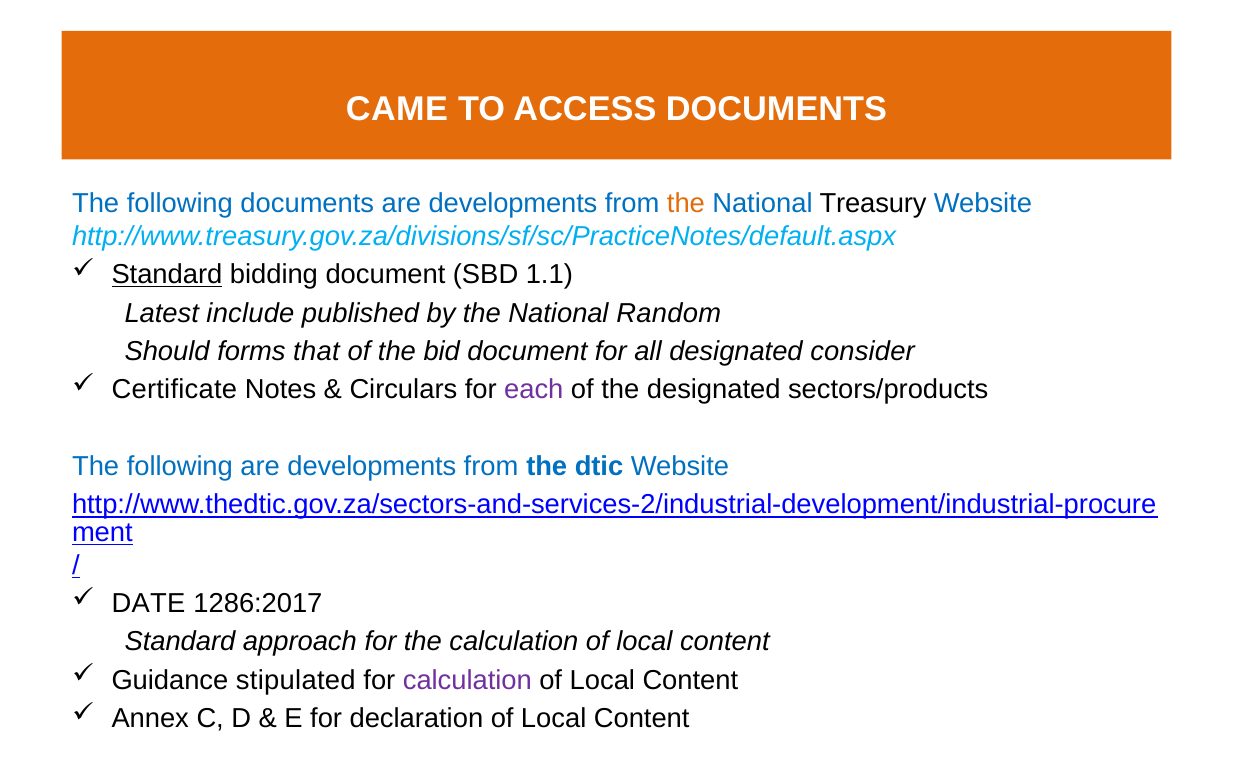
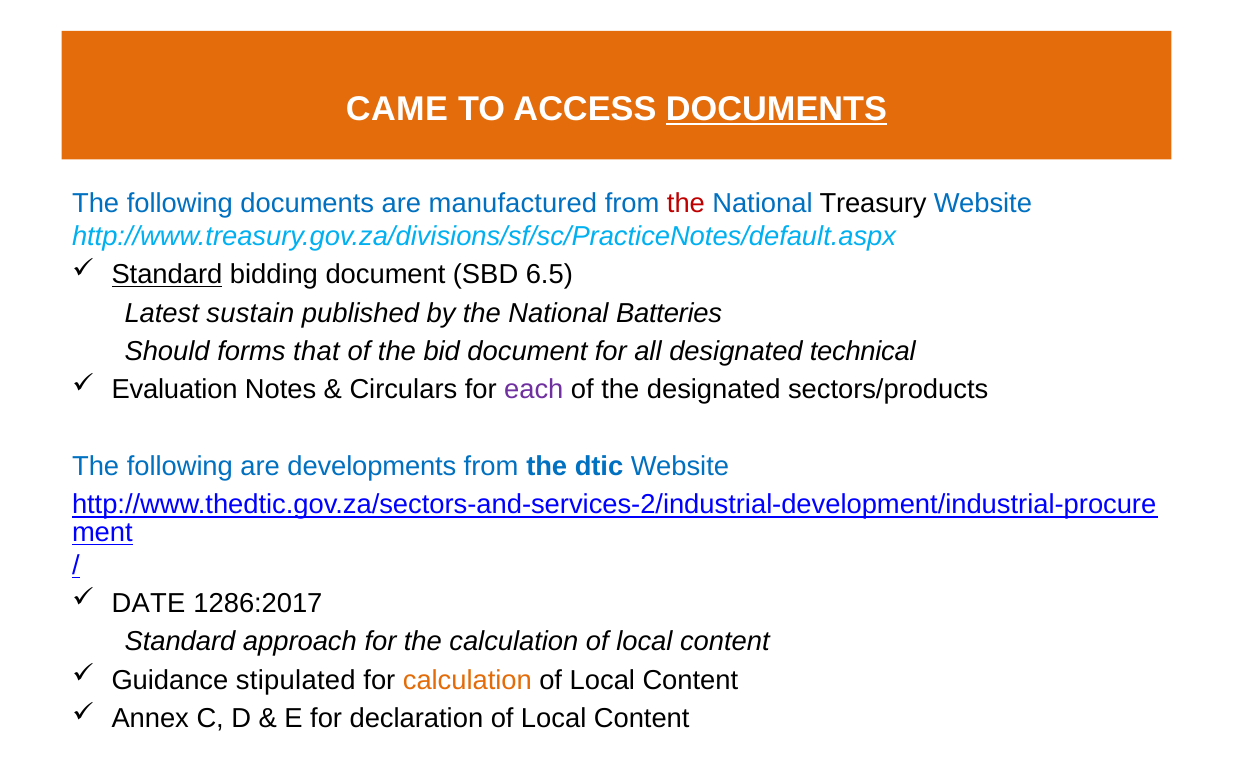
DOCUMENTS at (776, 109) underline: none -> present
documents are developments: developments -> manufactured
the at (686, 203) colour: orange -> red
1.1: 1.1 -> 6.5
include: include -> sustain
Random: Random -> Batteries
consider: consider -> technical
Certificate: Certificate -> Evaluation
calculation at (467, 680) colour: purple -> orange
